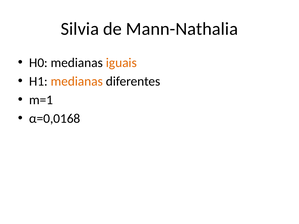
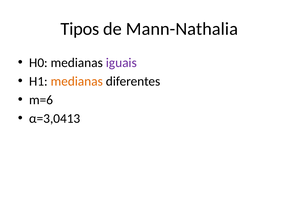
Silvia: Silvia -> Tipos
iguais colour: orange -> purple
m=1: m=1 -> m=6
α=0,0168: α=0,0168 -> α=3,0413
